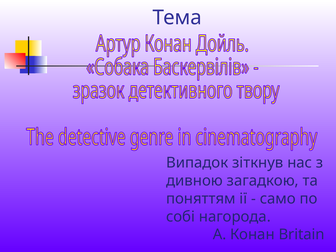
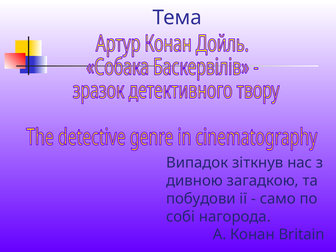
поняттям: поняттям -> побудови
